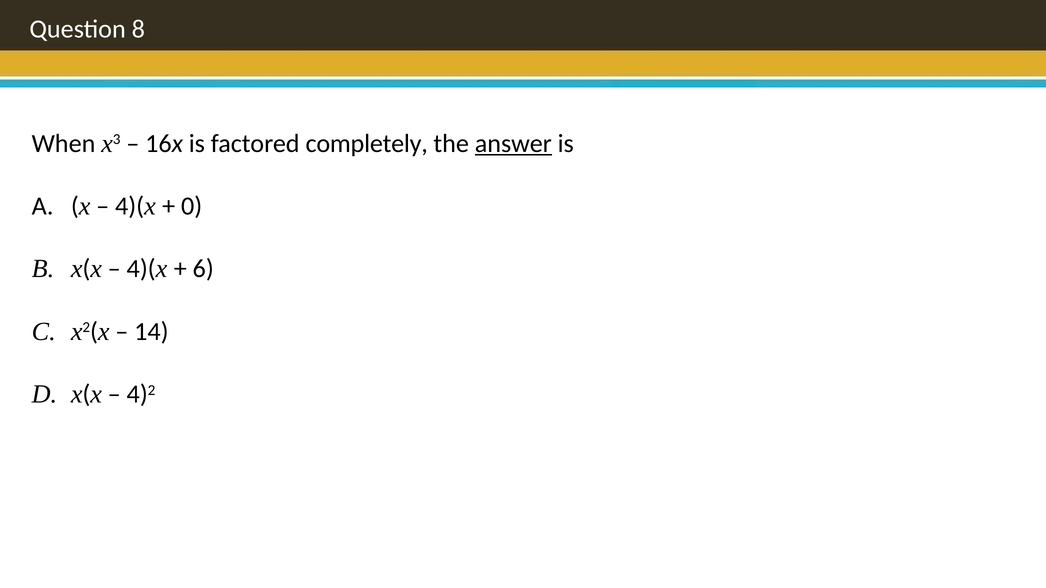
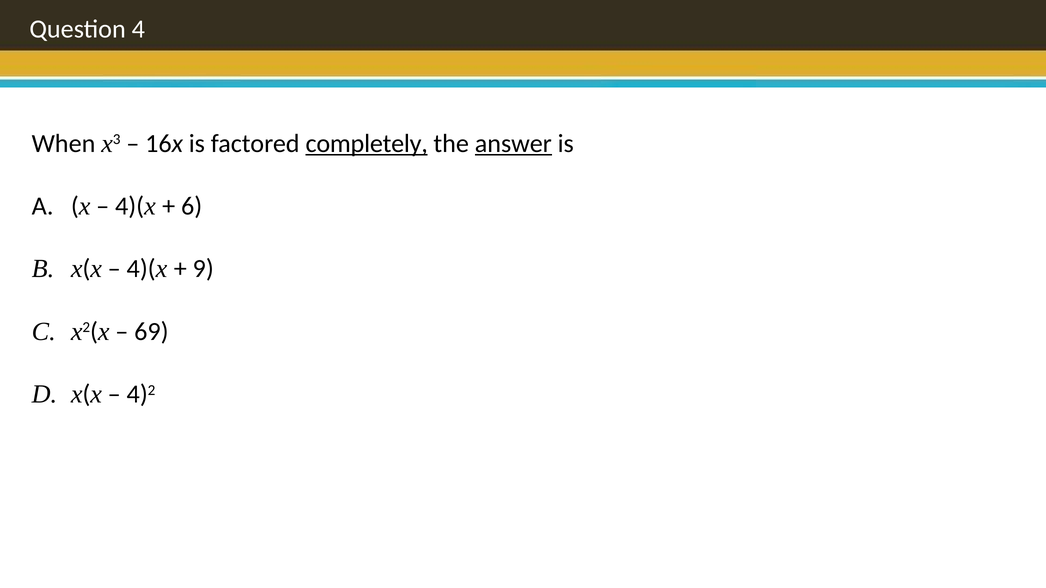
8: 8 -> 4
completely underline: none -> present
0: 0 -> 6
6: 6 -> 9
14: 14 -> 69
